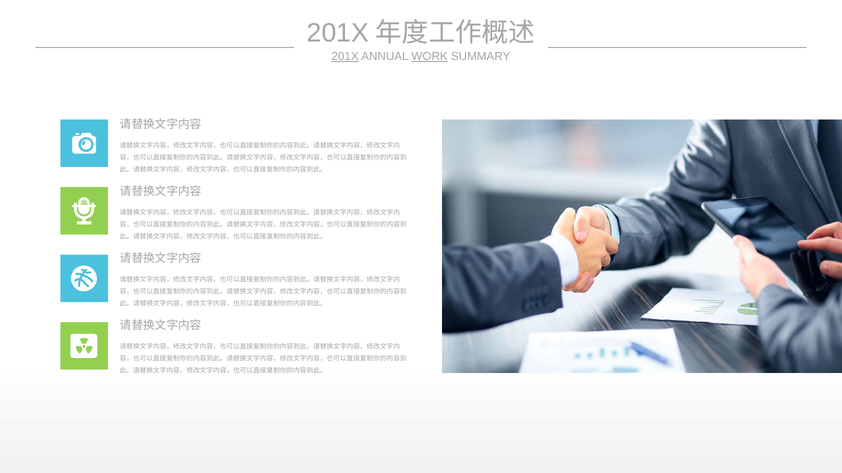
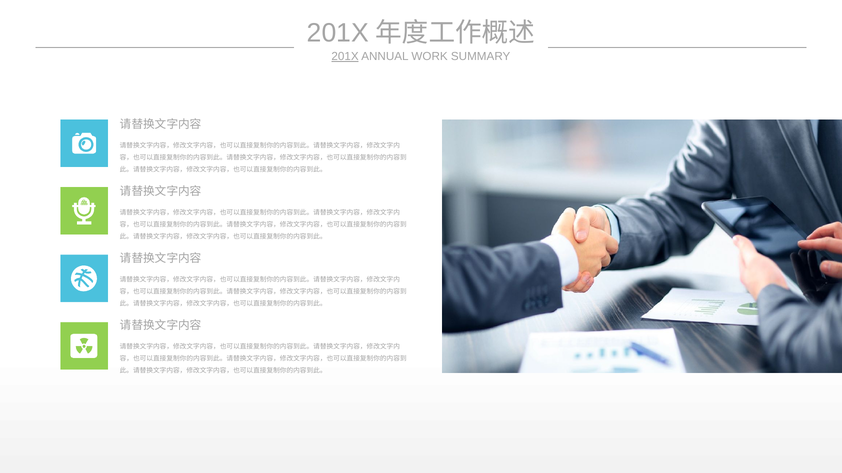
WORK underline: present -> none
